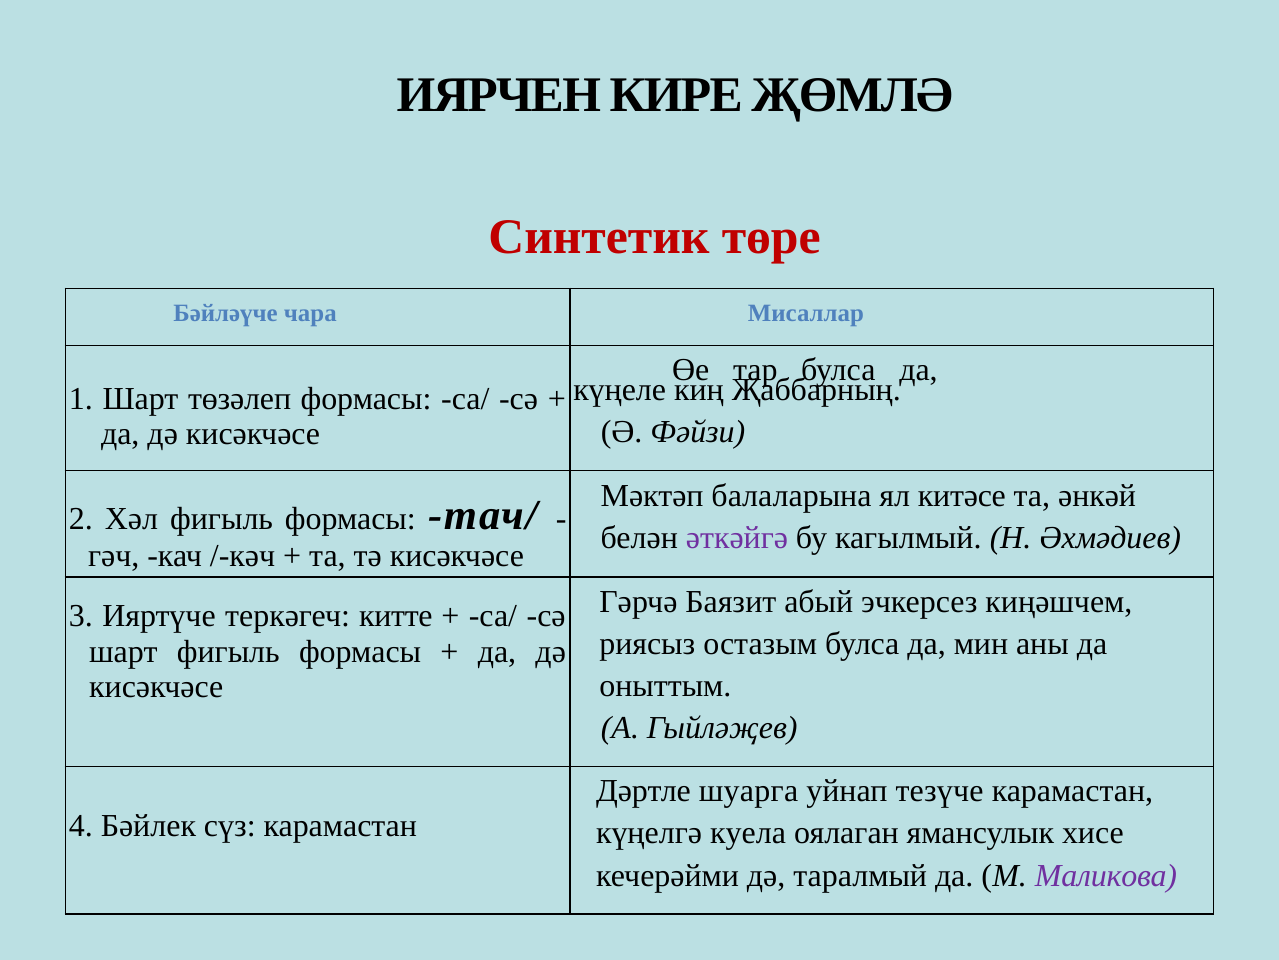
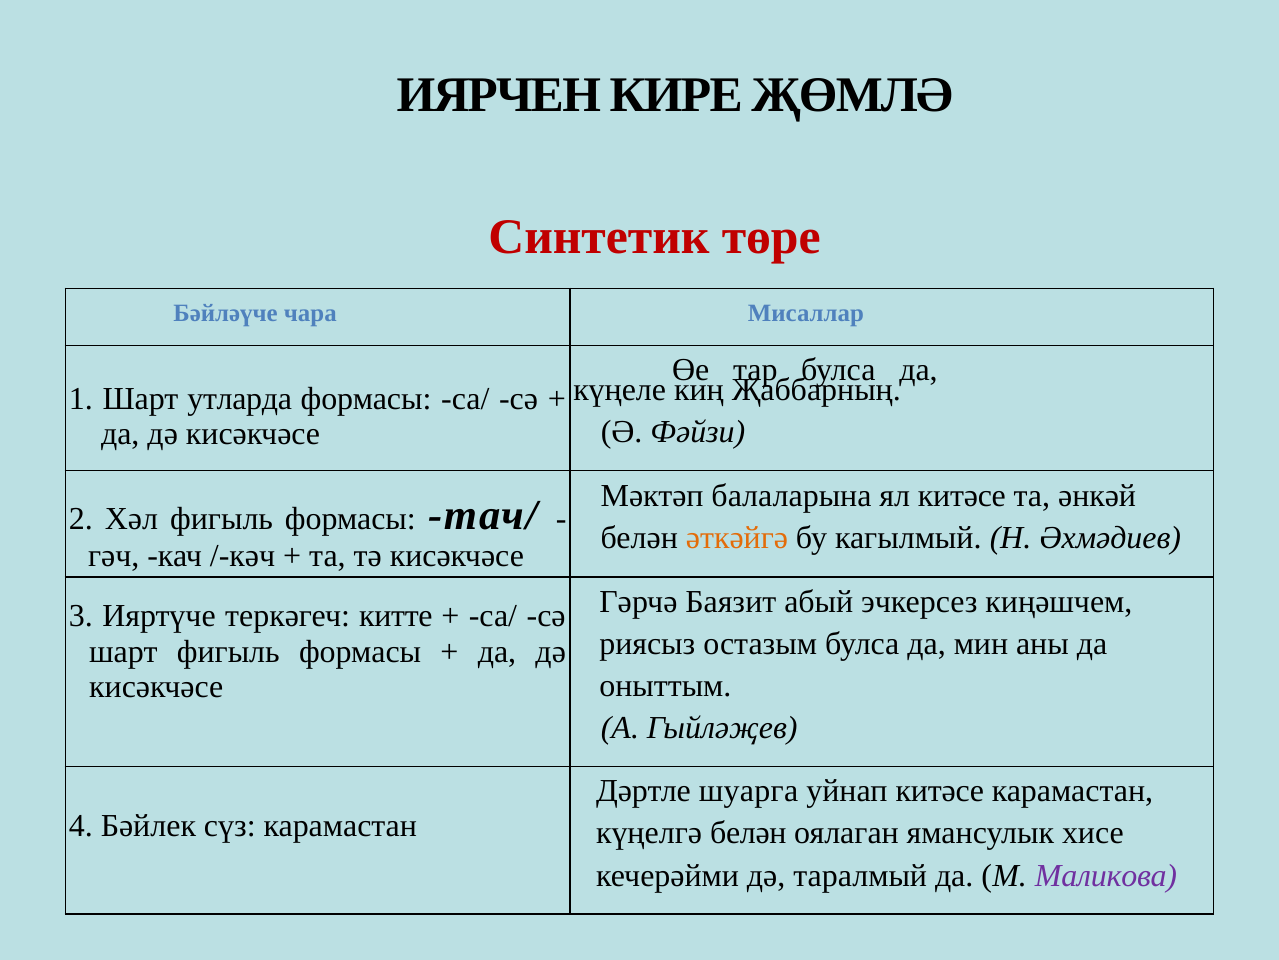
төзәлеп: төзәлеп -> утларда
әткәйгә colour: purple -> orange
уйнап тезүче: тезүче -> китәсе
күңелгә куела: куела -> белән
